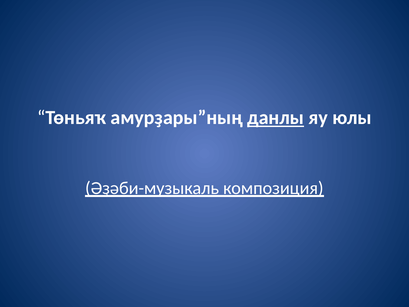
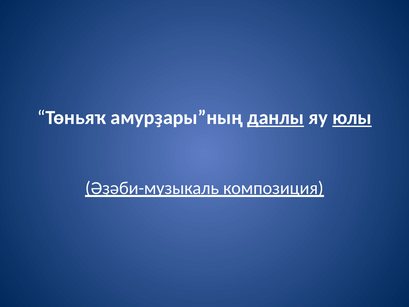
юлы underline: none -> present
